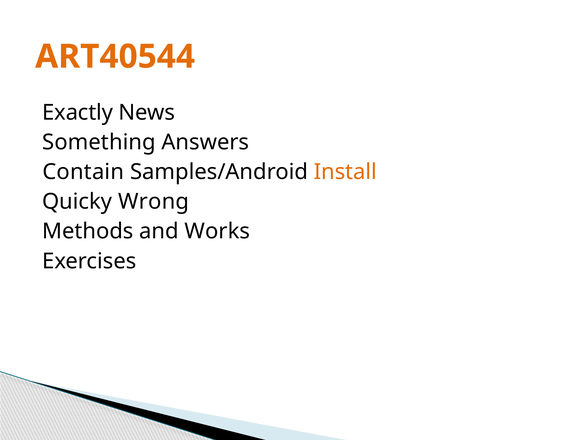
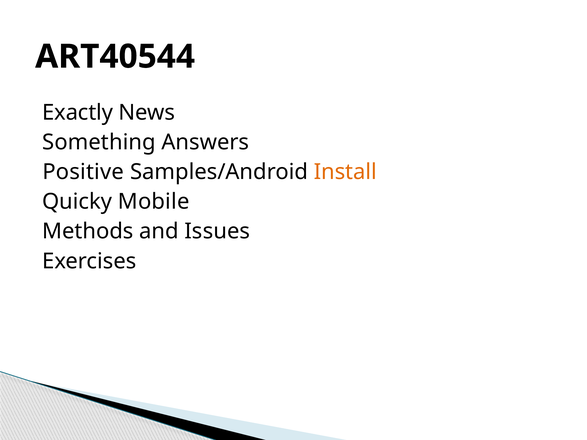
ART40544 colour: orange -> black
Contain: Contain -> Positive
Wrong: Wrong -> Mobile
Works: Works -> Issues
